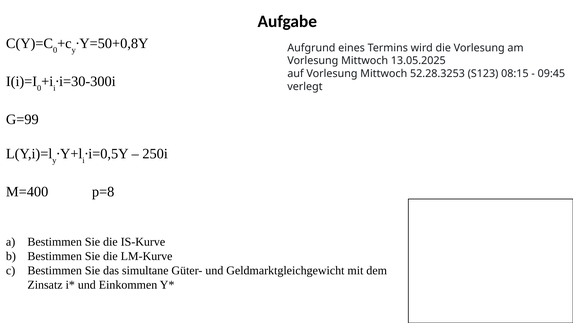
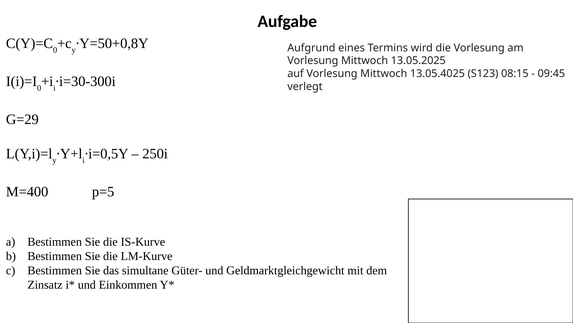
52.28.3253: 52.28.3253 -> 13.05.4025
G=99: G=99 -> G=29
p=8: p=8 -> p=5
